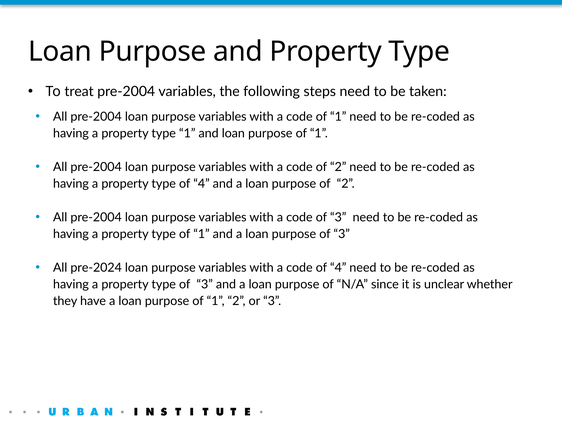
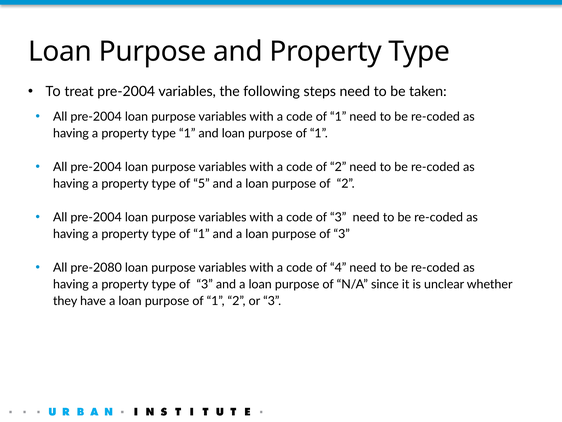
type of 4: 4 -> 5
pre-2024: pre-2024 -> pre-2080
